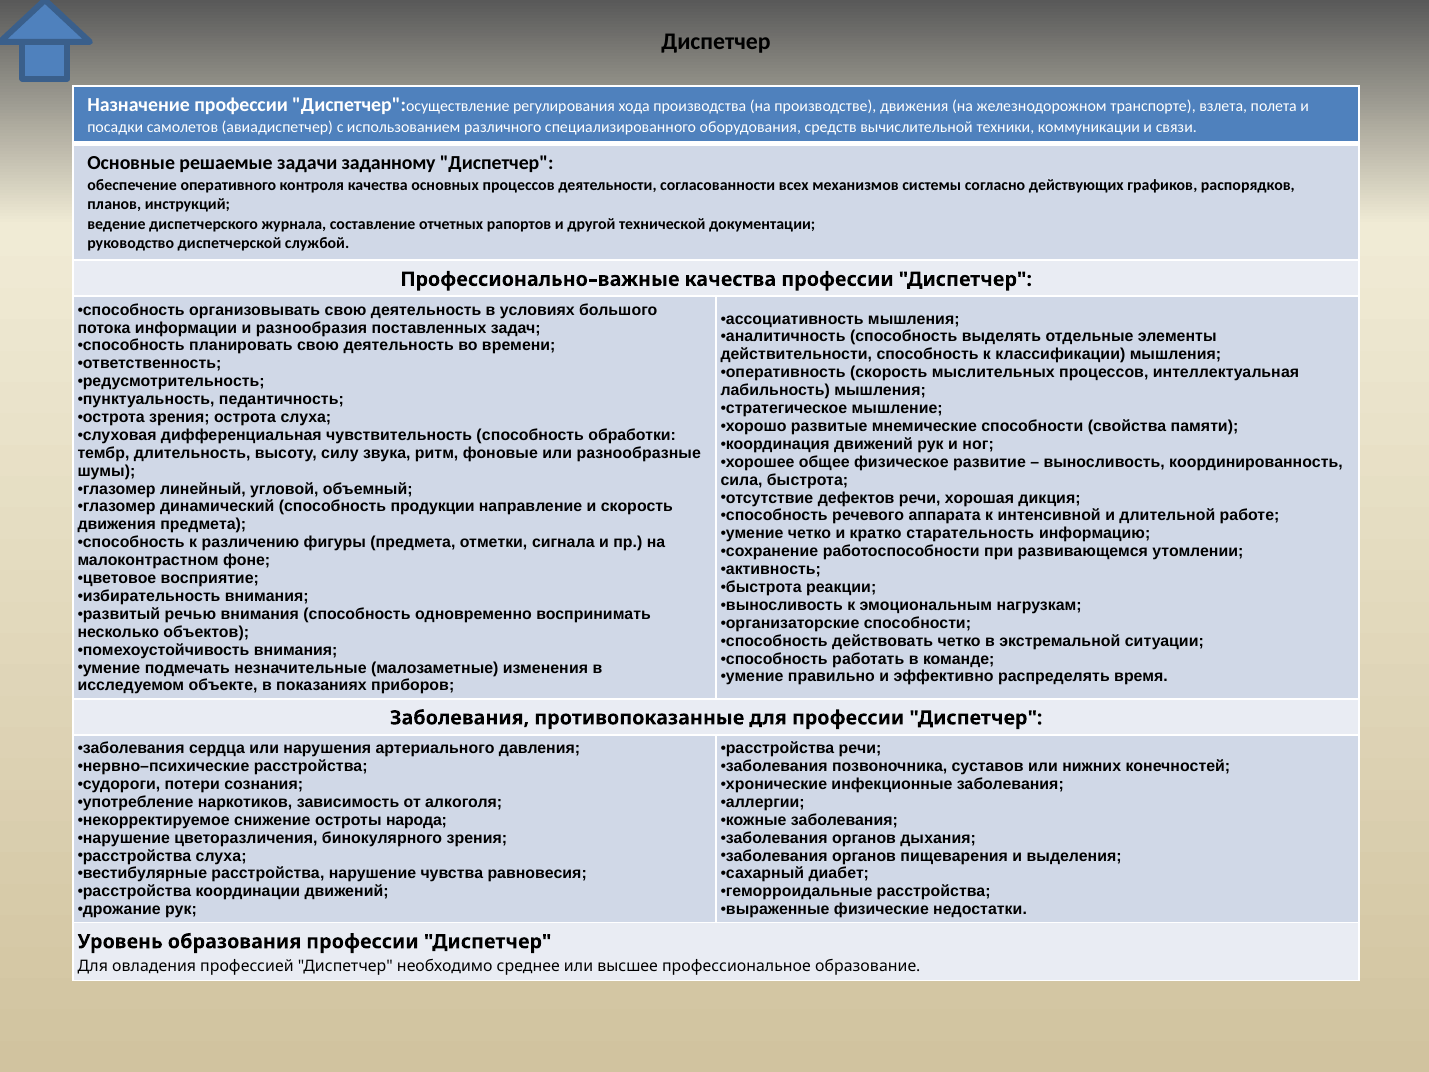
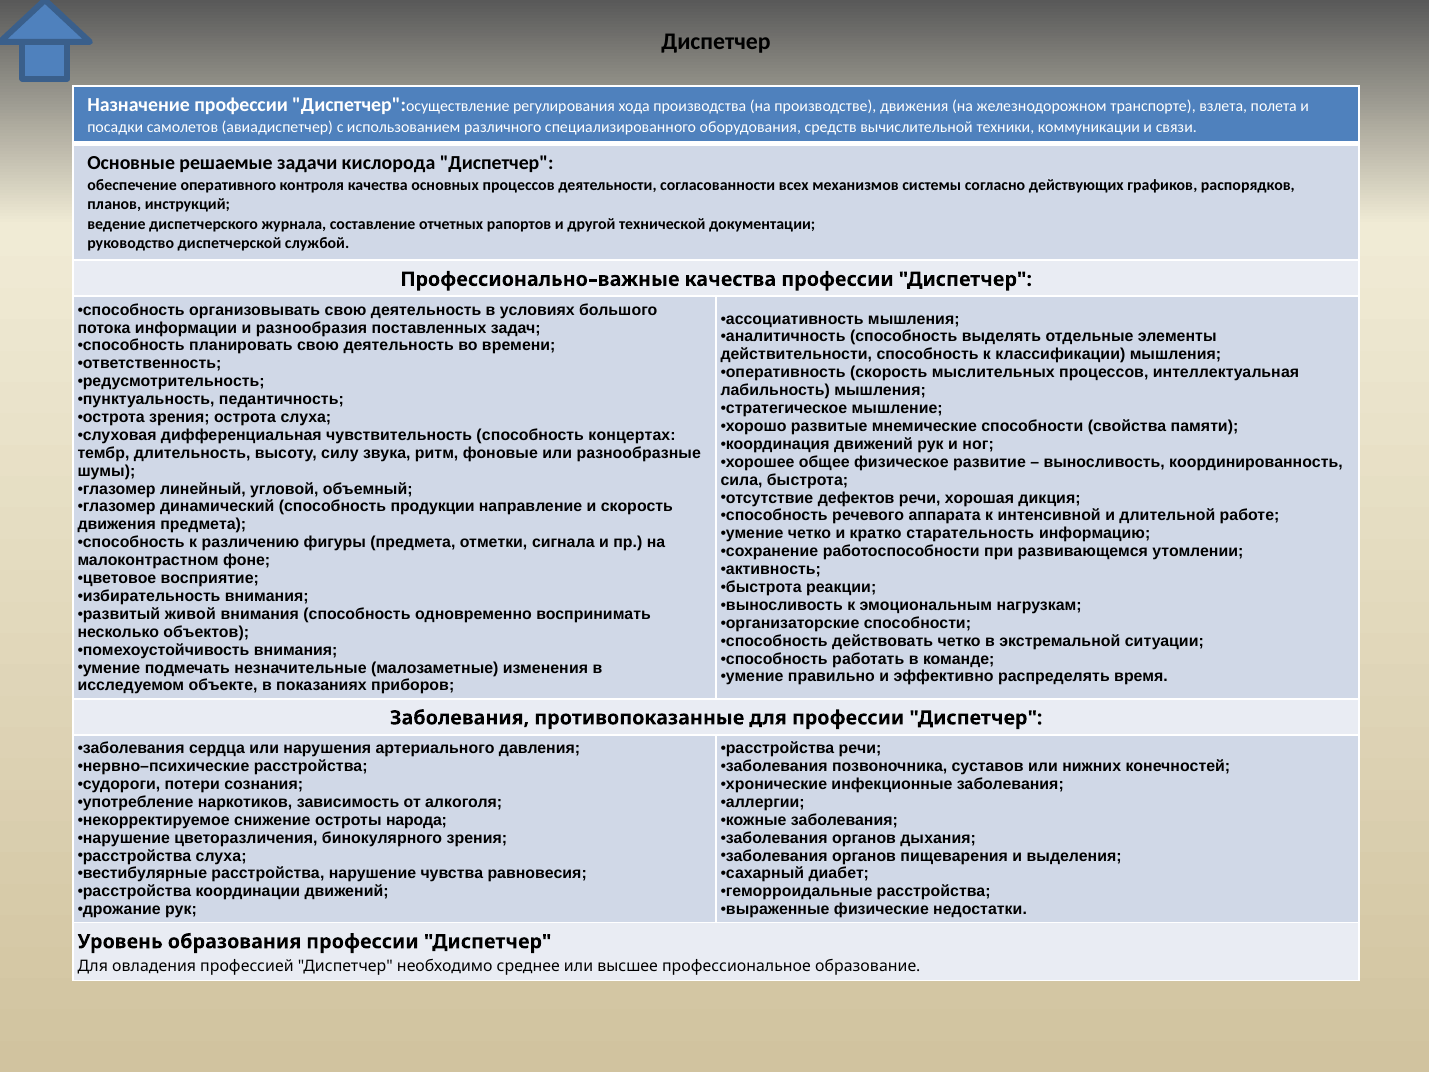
заданному: заданному -> кислорода
обработки: обработки -> концертах
речью: речью -> живой
